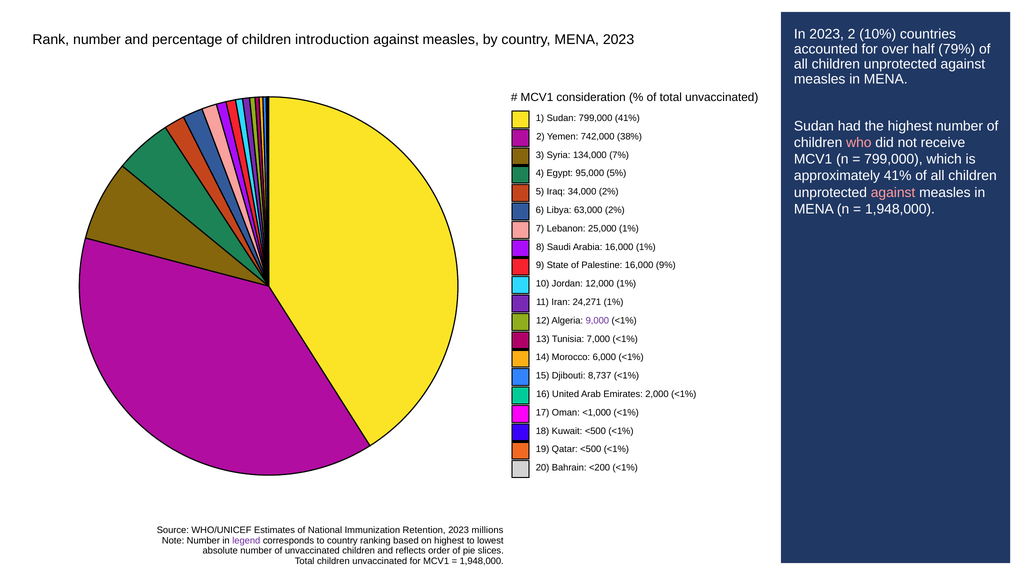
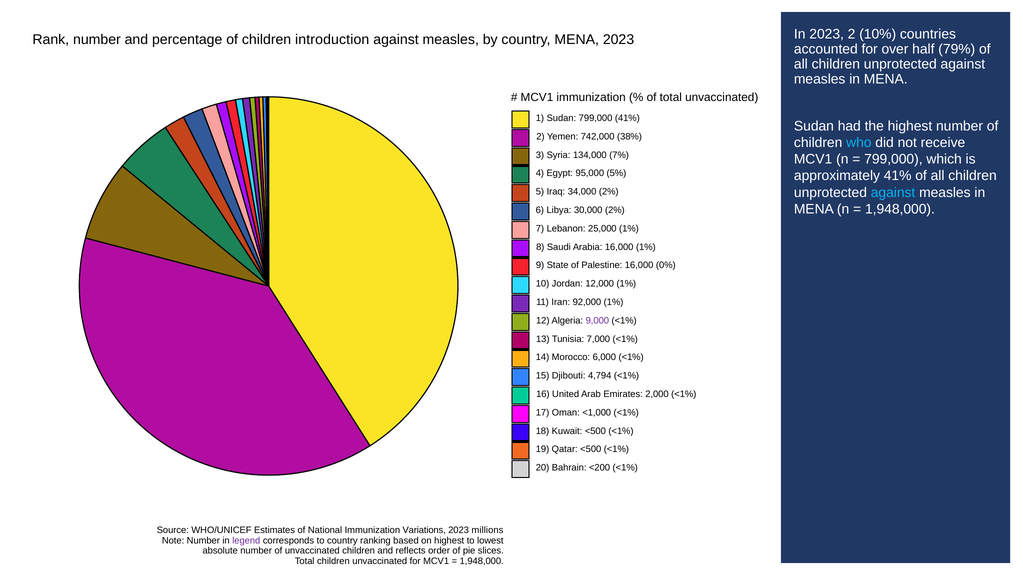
MCV1 consideration: consideration -> immunization
who colour: pink -> light blue
against at (893, 193) colour: pink -> light blue
63,000: 63,000 -> 30,000
9%: 9% -> 0%
24,271: 24,271 -> 92,000
8,737: 8,737 -> 4,794
Retention: Retention -> Variations
